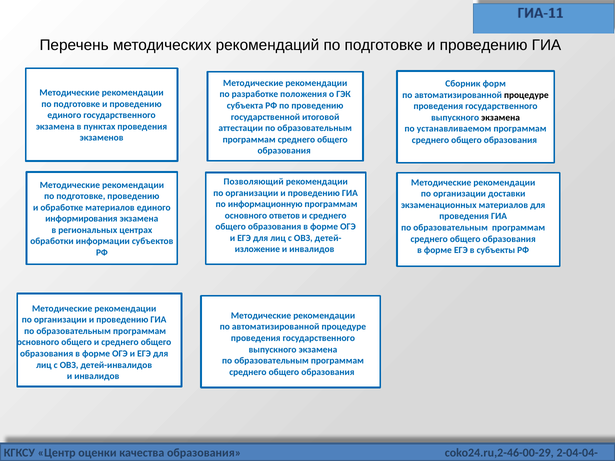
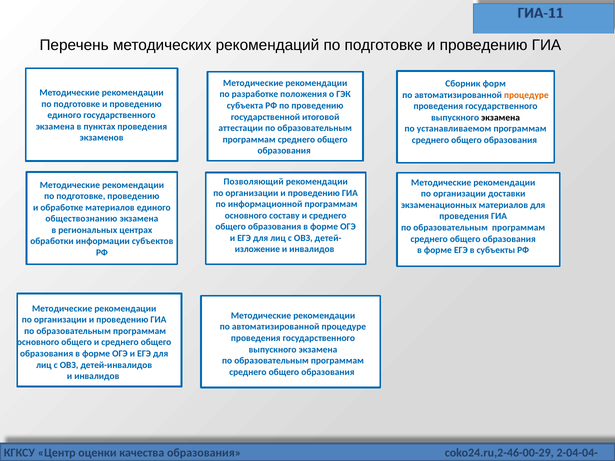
процедуре at (526, 95) colour: black -> orange
информационную: информационную -> информационной
ответов: ответов -> составу
информирования: информирования -> обществознанию
